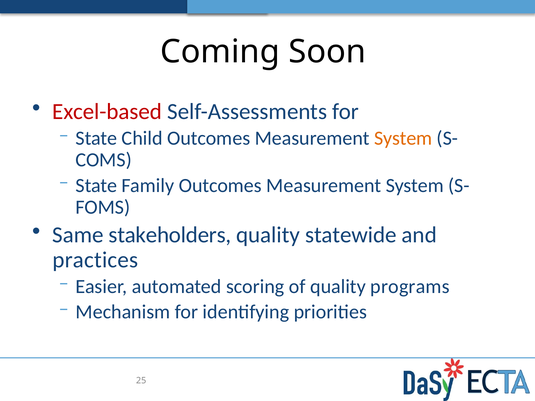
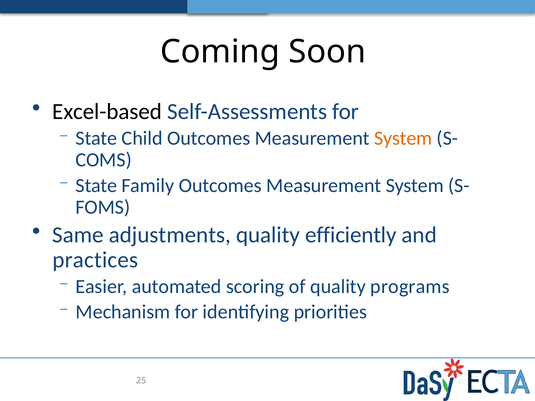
Excel-based colour: red -> black
stakeholders: stakeholders -> adjustments
statewide: statewide -> efficiently
